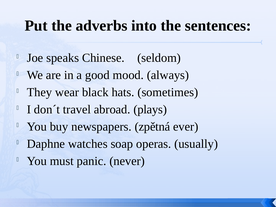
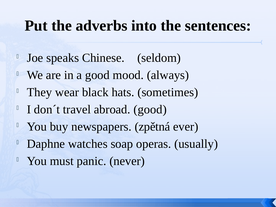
abroad plays: plays -> good
